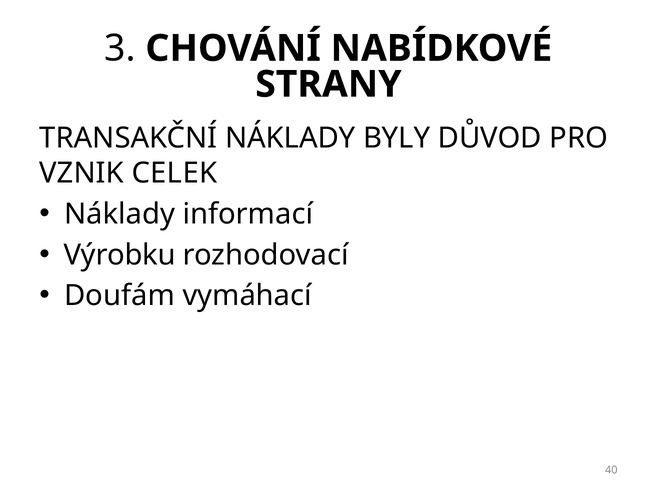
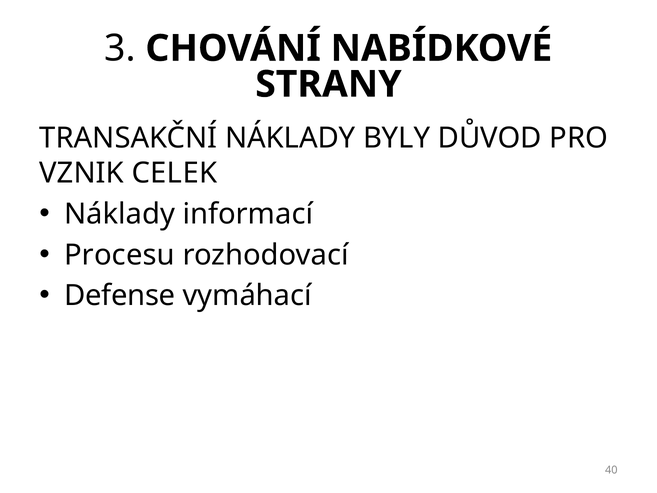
Výrobku: Výrobku -> Procesu
Doufám: Doufám -> Defense
